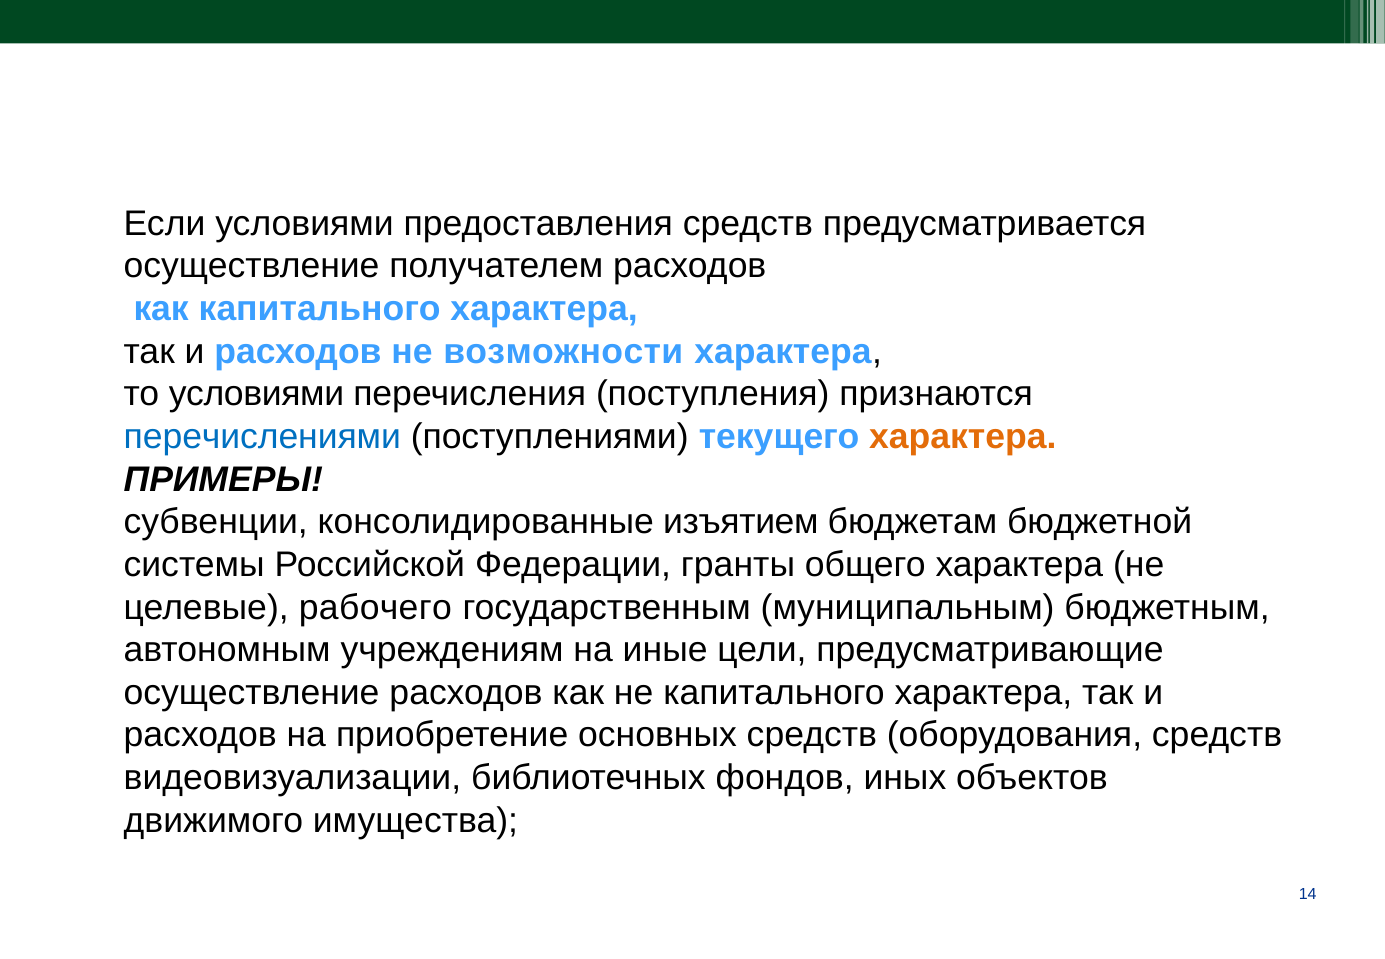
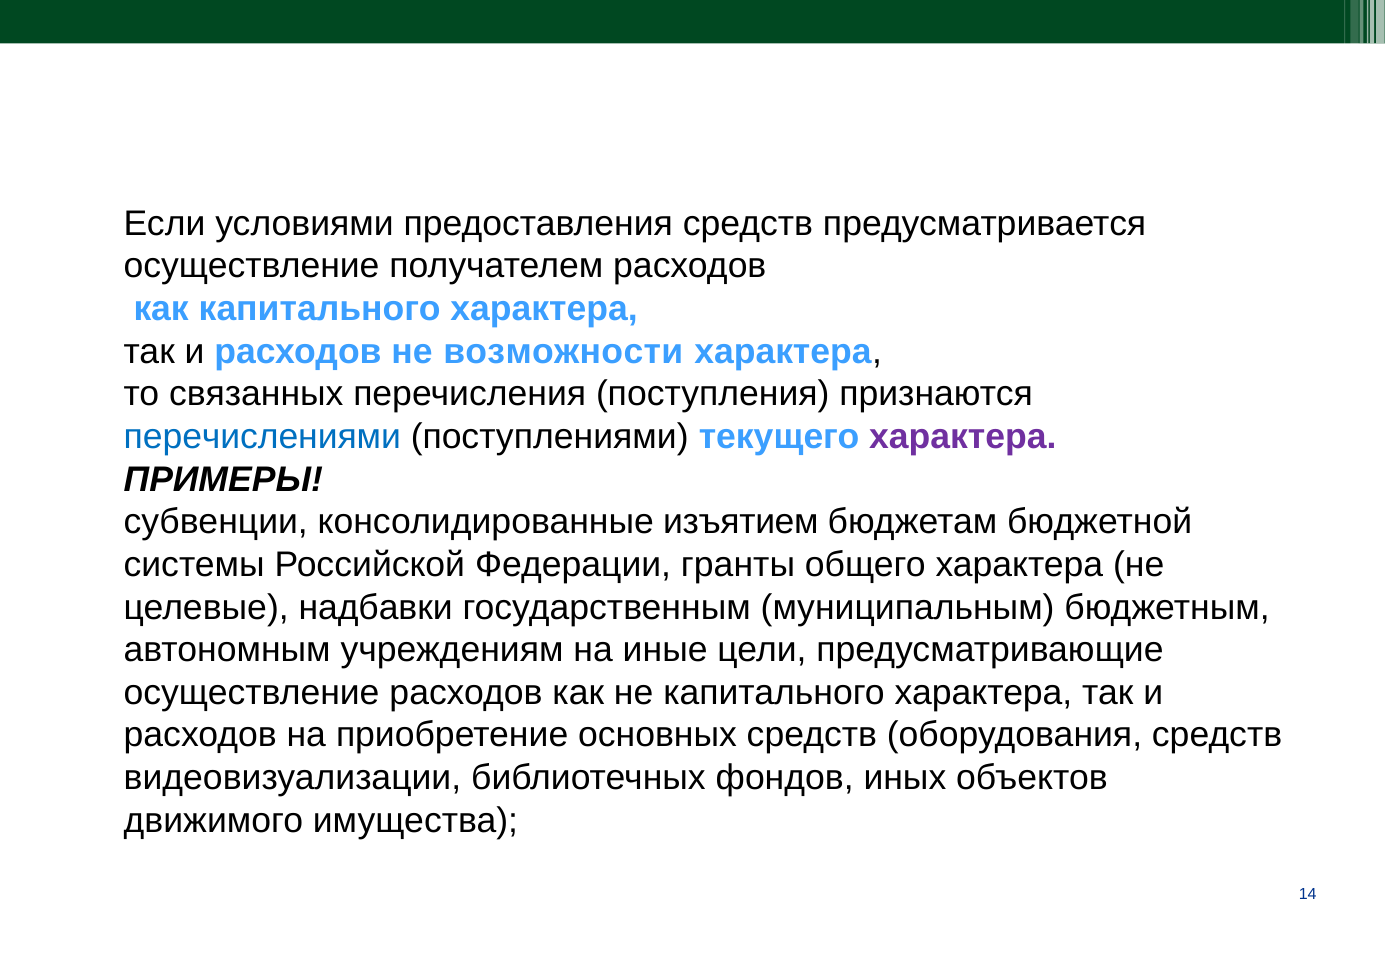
то условиями: условиями -> связанных
характера at (963, 437) colour: orange -> purple
рабочего: рабочего -> надбавки
